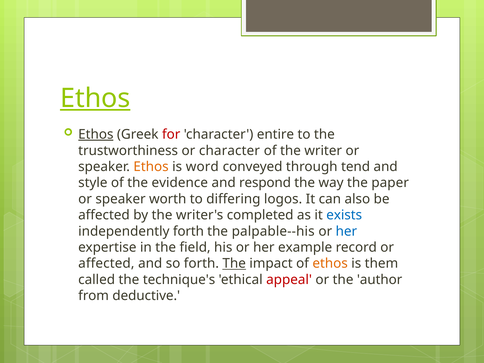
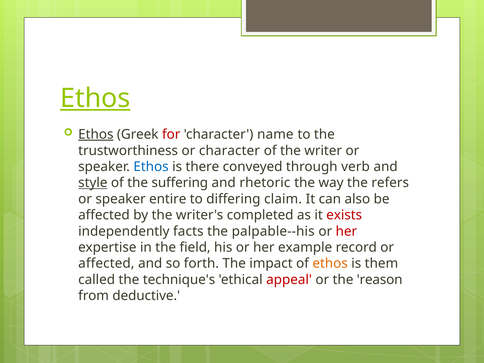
entire: entire -> name
Ethos at (151, 167) colour: orange -> blue
word: word -> there
tend: tend -> verb
style underline: none -> present
evidence: evidence -> suffering
respond: respond -> rhetoric
paper: paper -> refers
worth: worth -> entire
logos: logos -> claim
exists colour: blue -> red
independently forth: forth -> facts
her at (346, 231) colour: blue -> red
The at (234, 264) underline: present -> none
author: author -> reason
